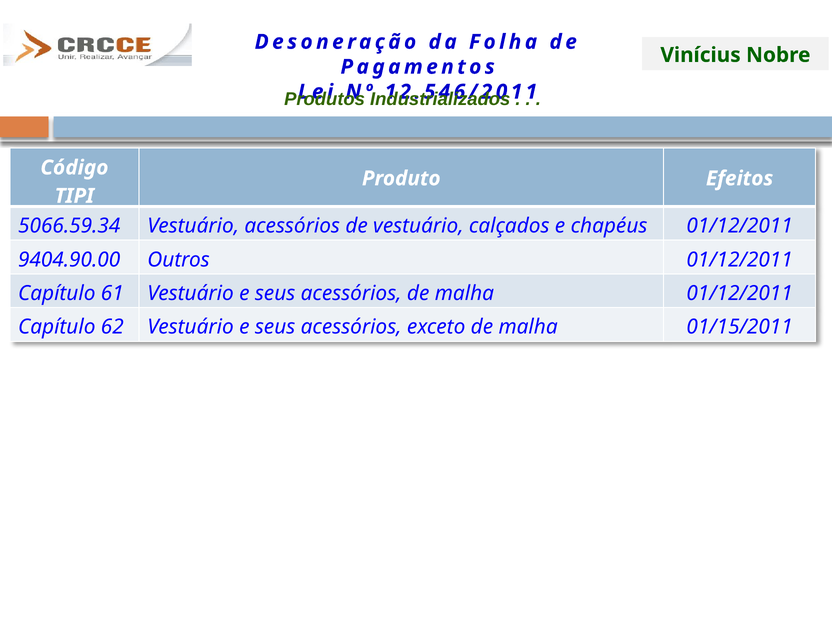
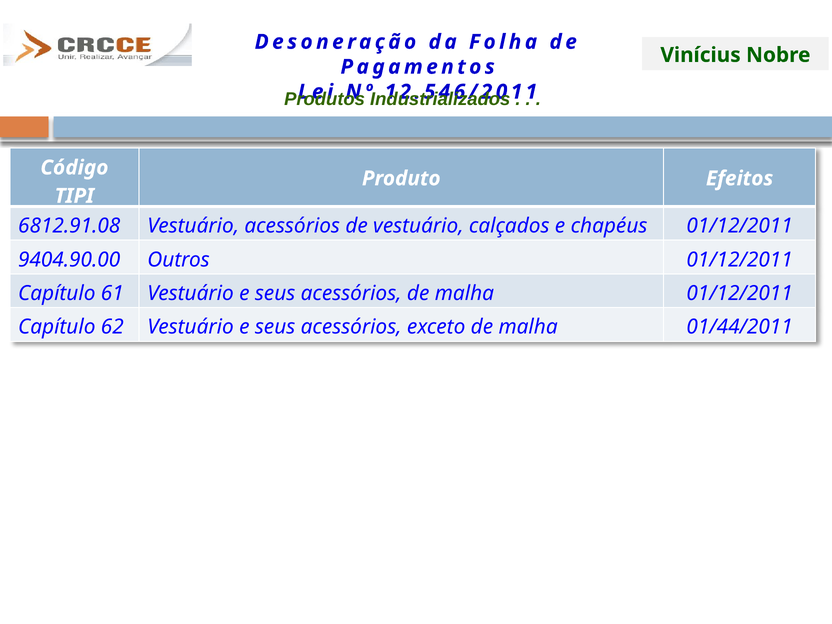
5066.59.34: 5066.59.34 -> 6812.91.08
01/15/2011: 01/15/2011 -> 01/44/2011
